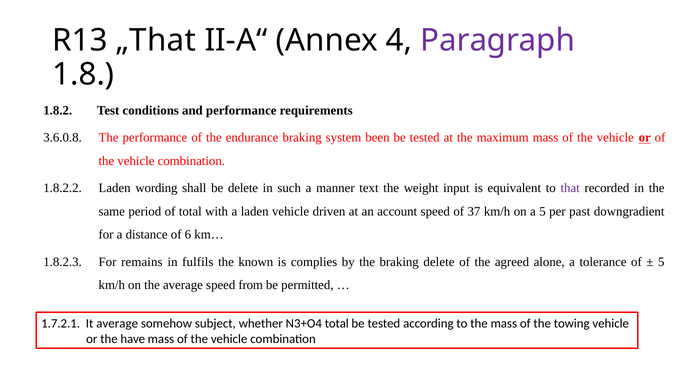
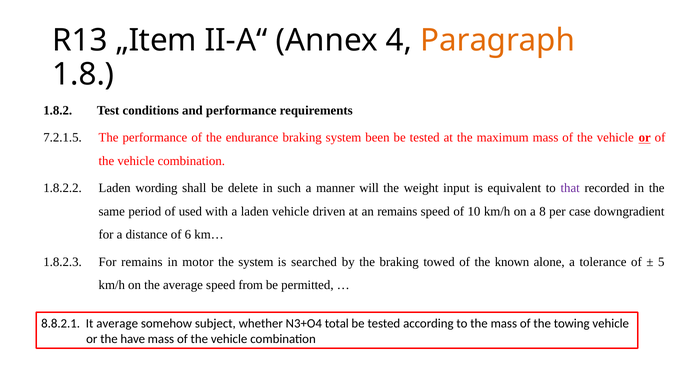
„That: „That -> „Item
Paragraph colour: purple -> orange
3.6.0.8: 3.6.0.8 -> 7.2.1.5
text: text -> will
of total: total -> used
an account: account -> remains
37: 37 -> 10
a 5: 5 -> 8
past: past -> case
fulfils: fulfils -> motor
the known: known -> system
complies: complies -> searched
braking delete: delete -> towed
agreed: agreed -> known
1.7.2.1: 1.7.2.1 -> 8.8.2.1
